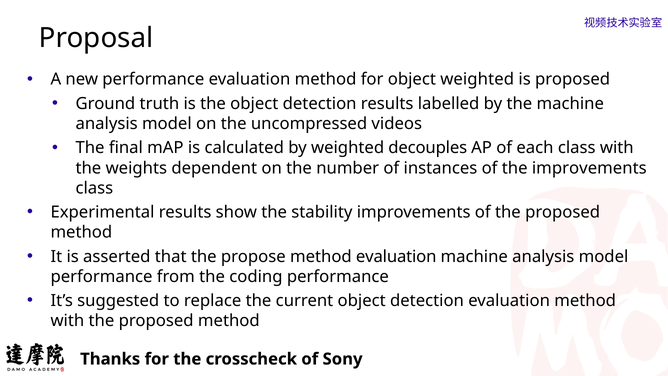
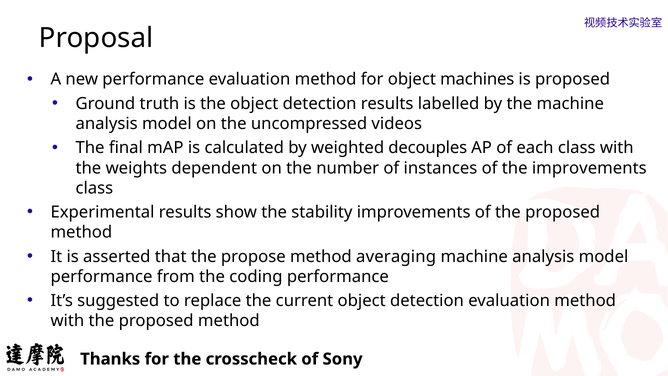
object weighted: weighted -> machines
method evaluation: evaluation -> averaging
